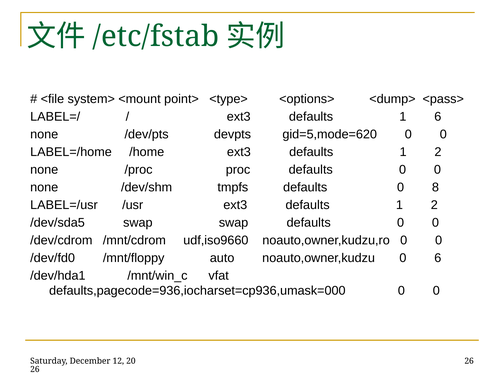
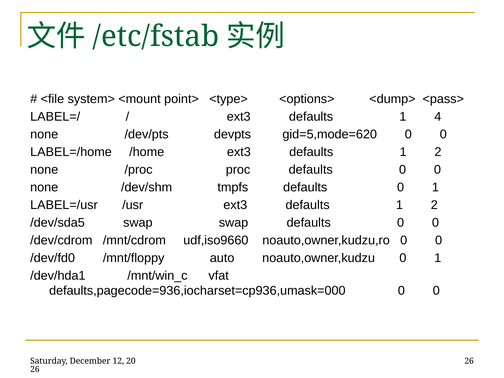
1 6: 6 -> 4
defaults 0 8: 8 -> 1
noauto,owner,kudzu 0 6: 6 -> 1
